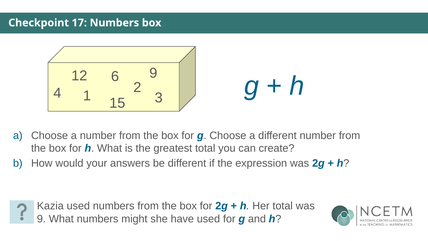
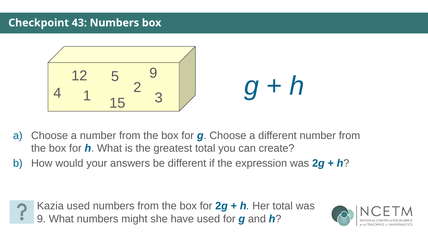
17: 17 -> 43
6: 6 -> 5
